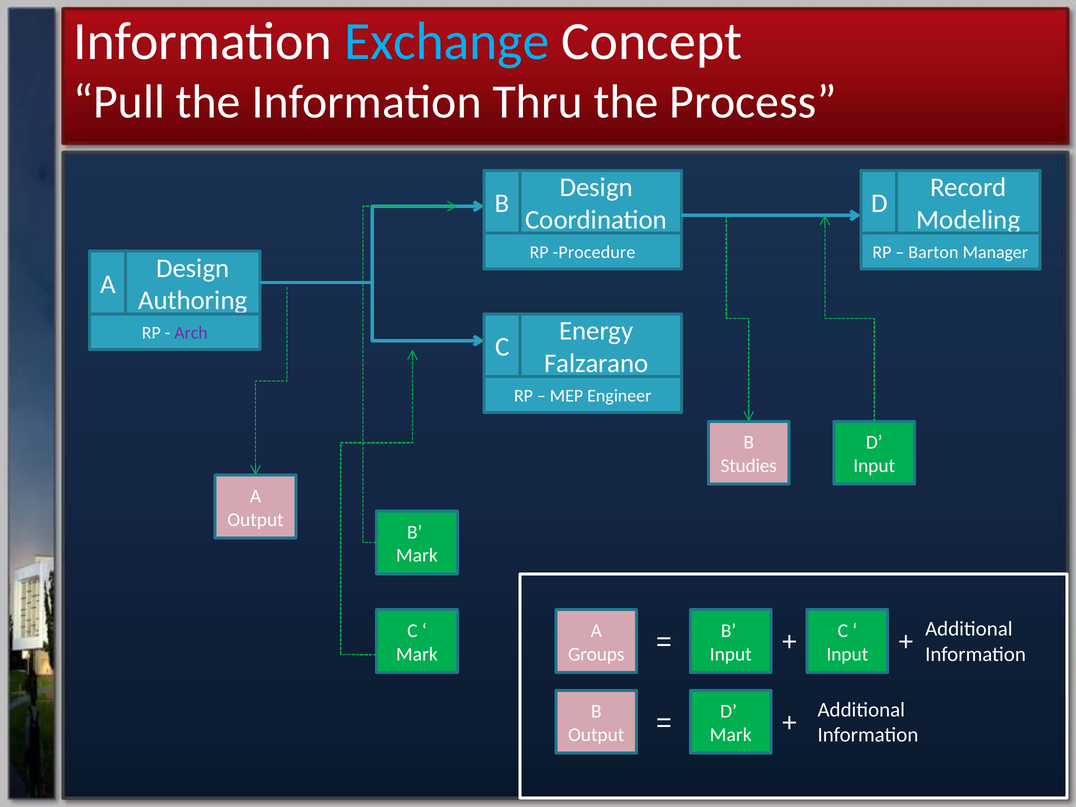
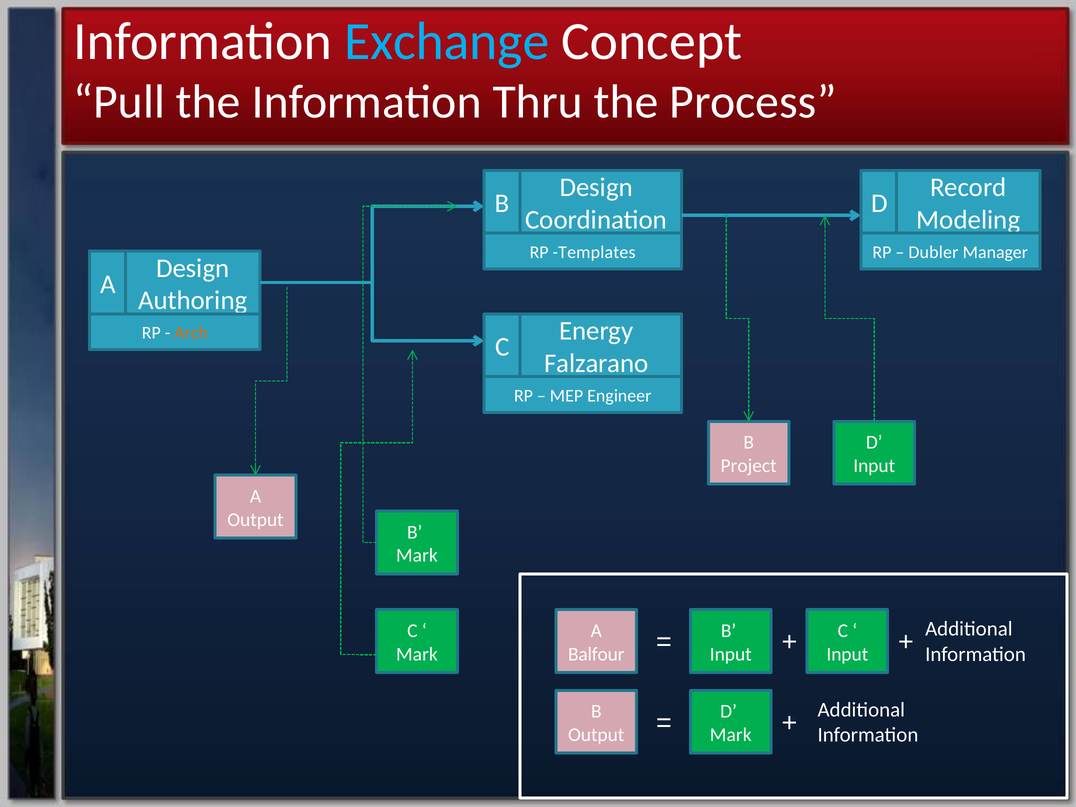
Procedure: Procedure -> Templates
Barton: Barton -> Dubler
Arch colour: purple -> orange
Studies: Studies -> Project
Groups: Groups -> Balfour
